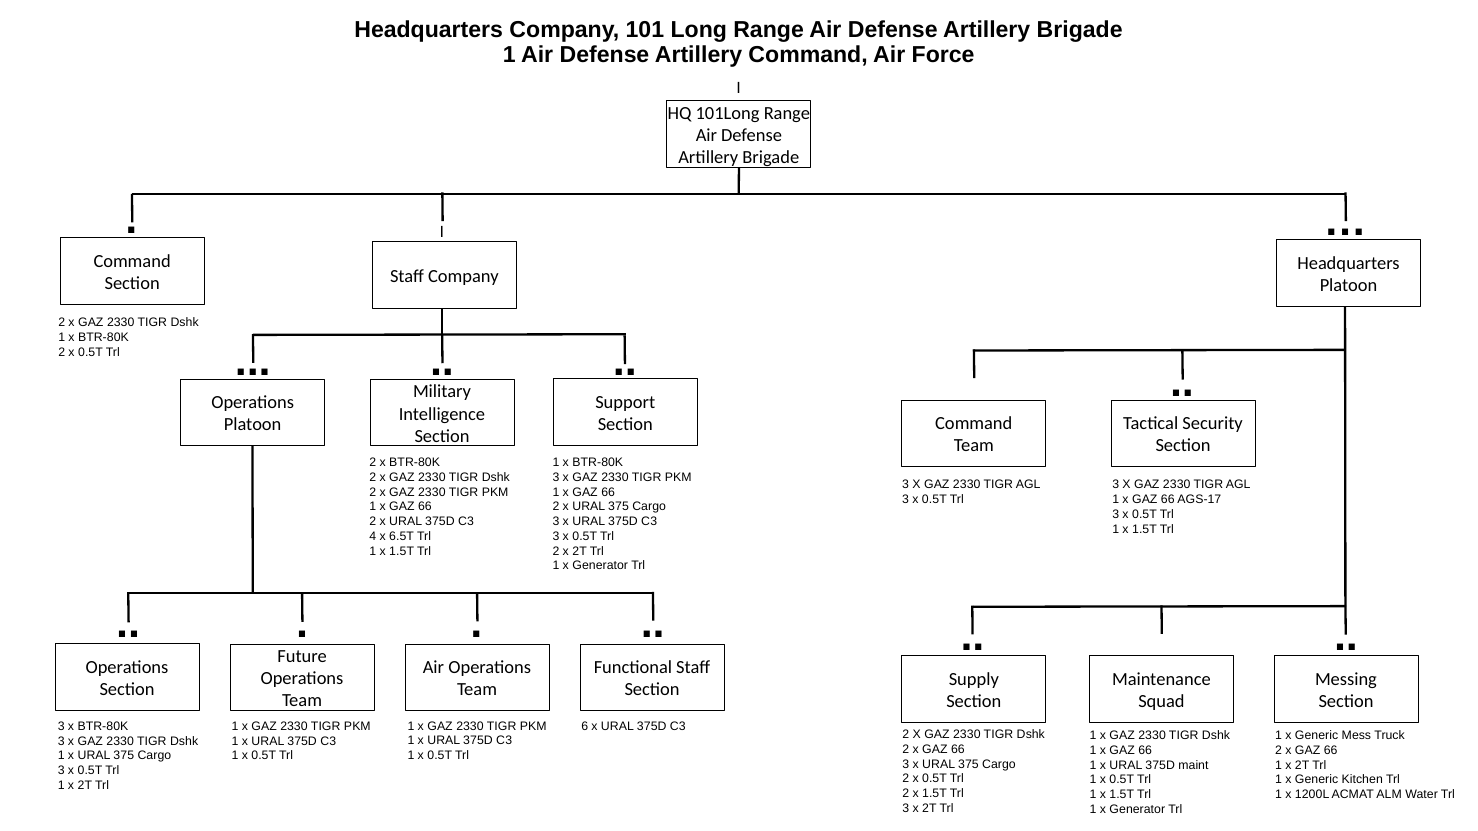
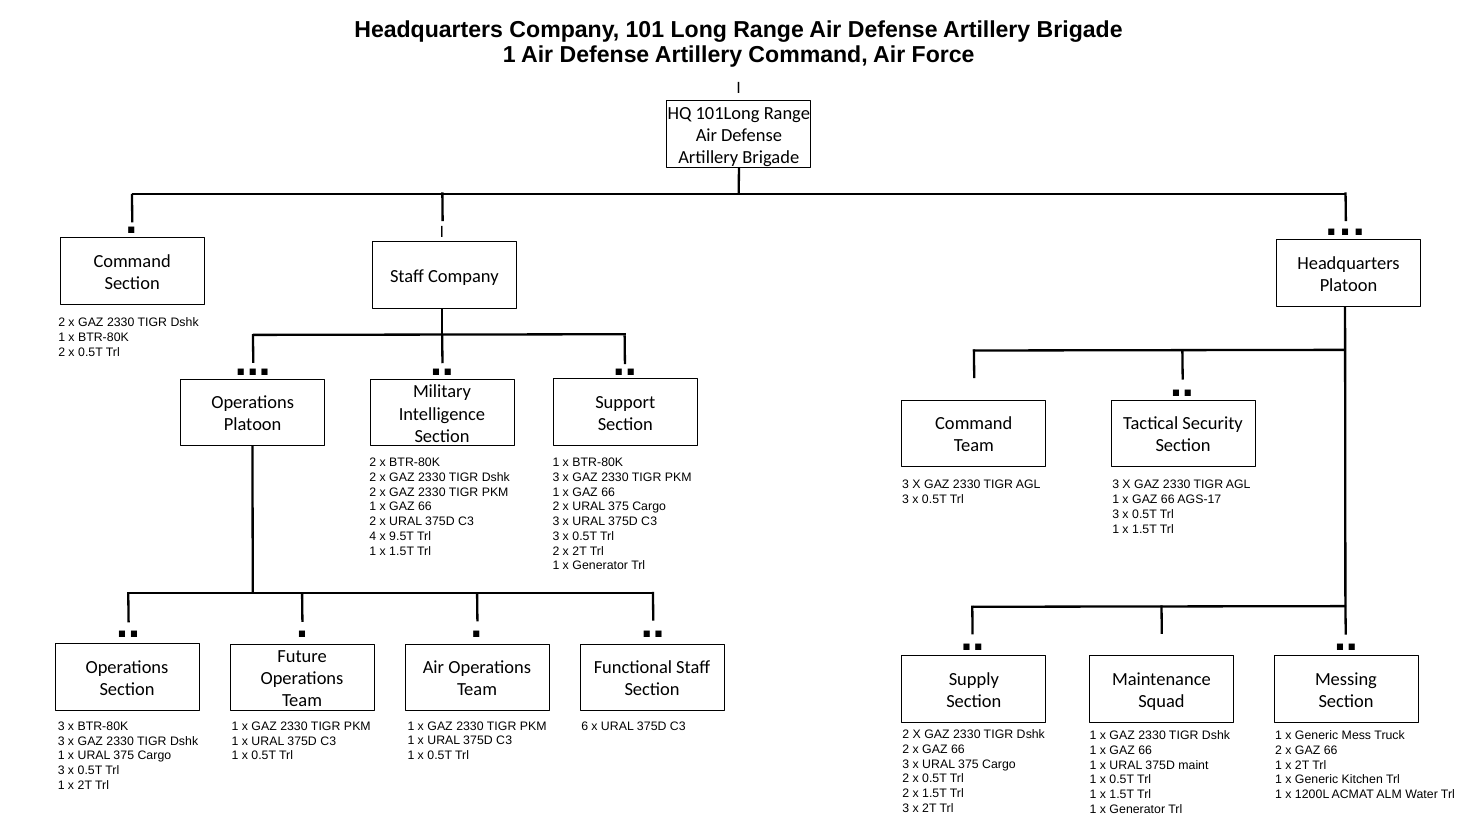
6.5T: 6.5T -> 9.5T
